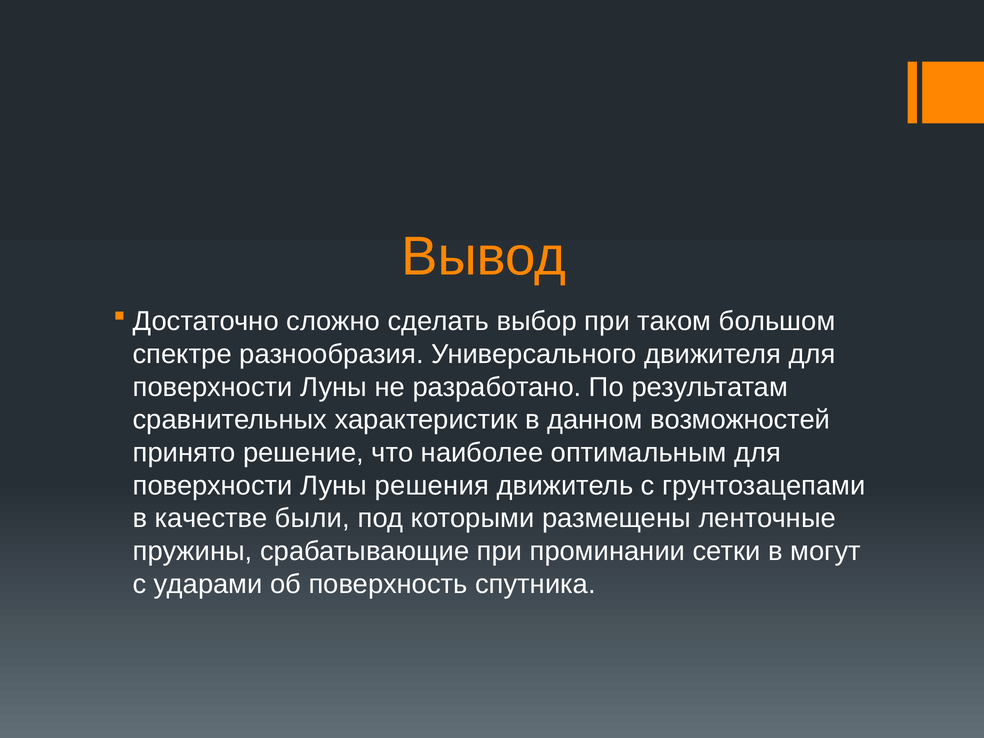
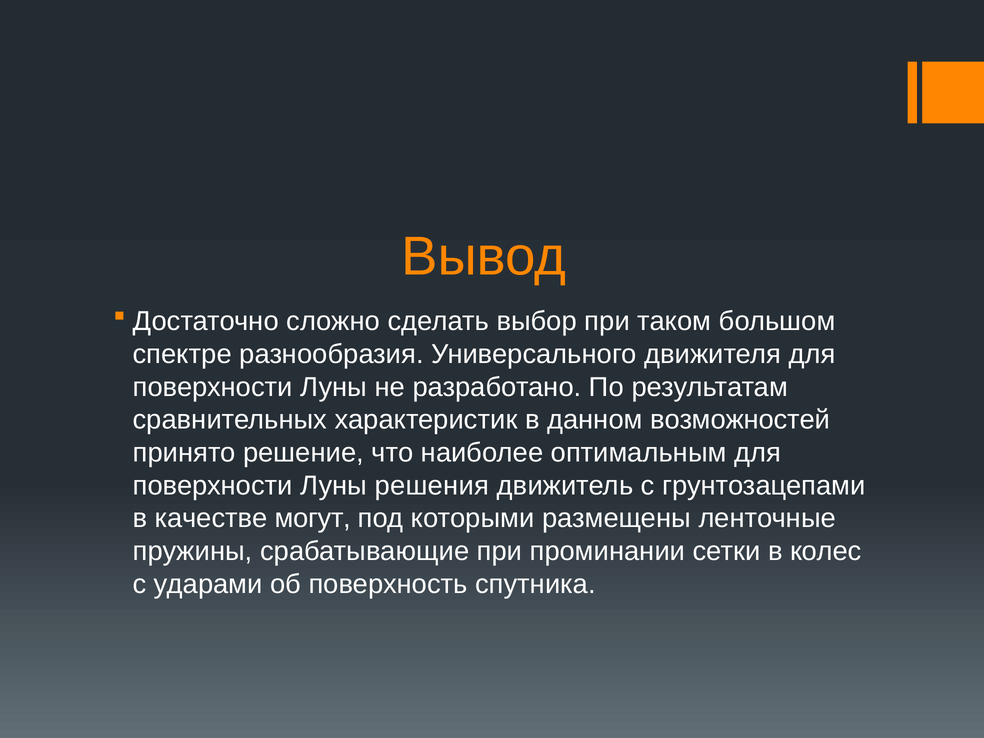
были: были -> могут
могут: могут -> колес
